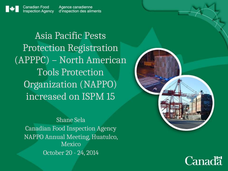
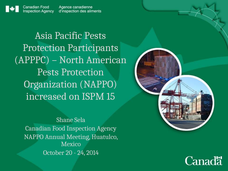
Registration: Registration -> Participants
Tools at (48, 72): Tools -> Pests
